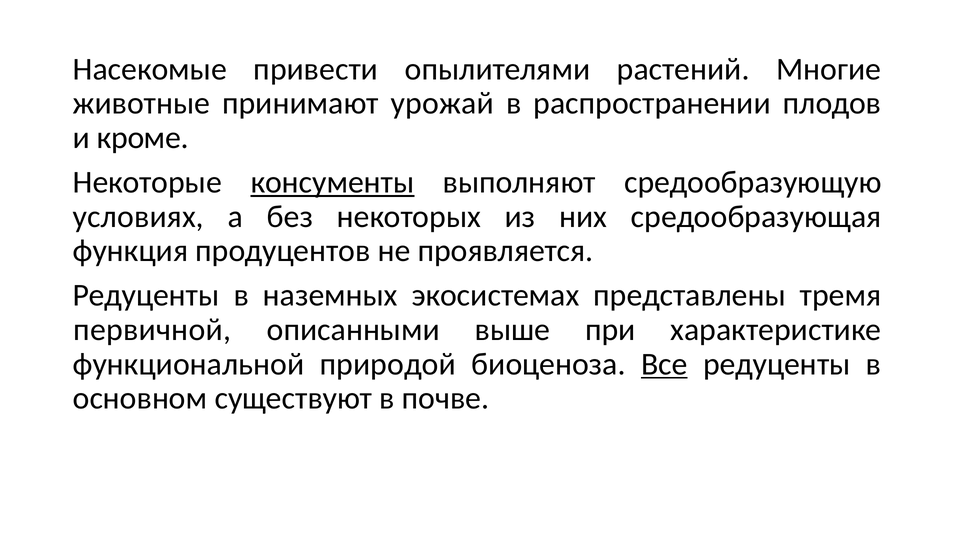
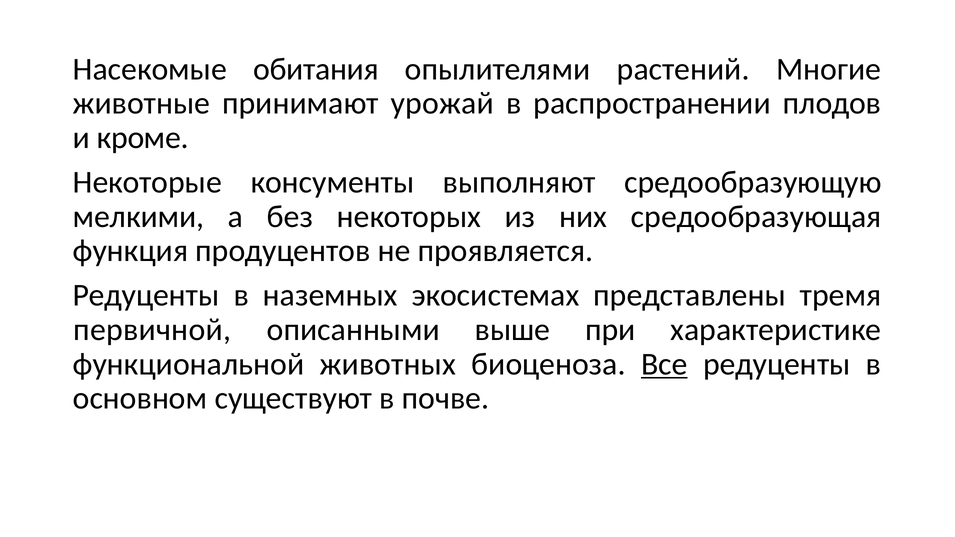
привести: привести -> обитания
консументы underline: present -> none
условиях: условиях -> мелкими
природой: природой -> животных
